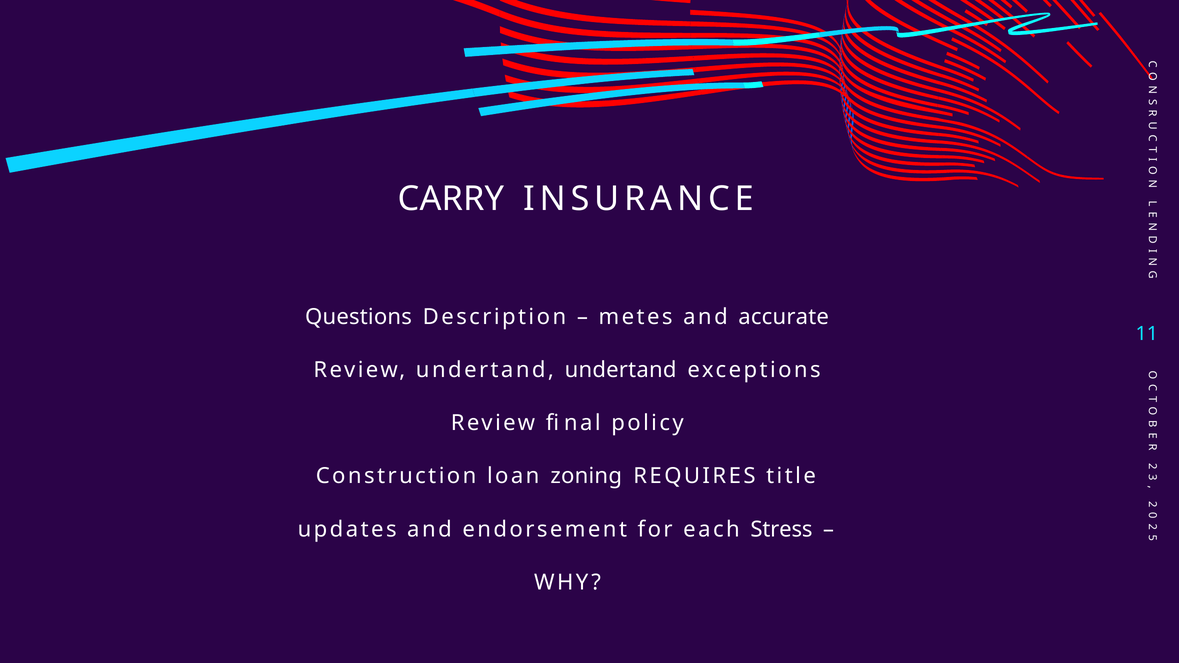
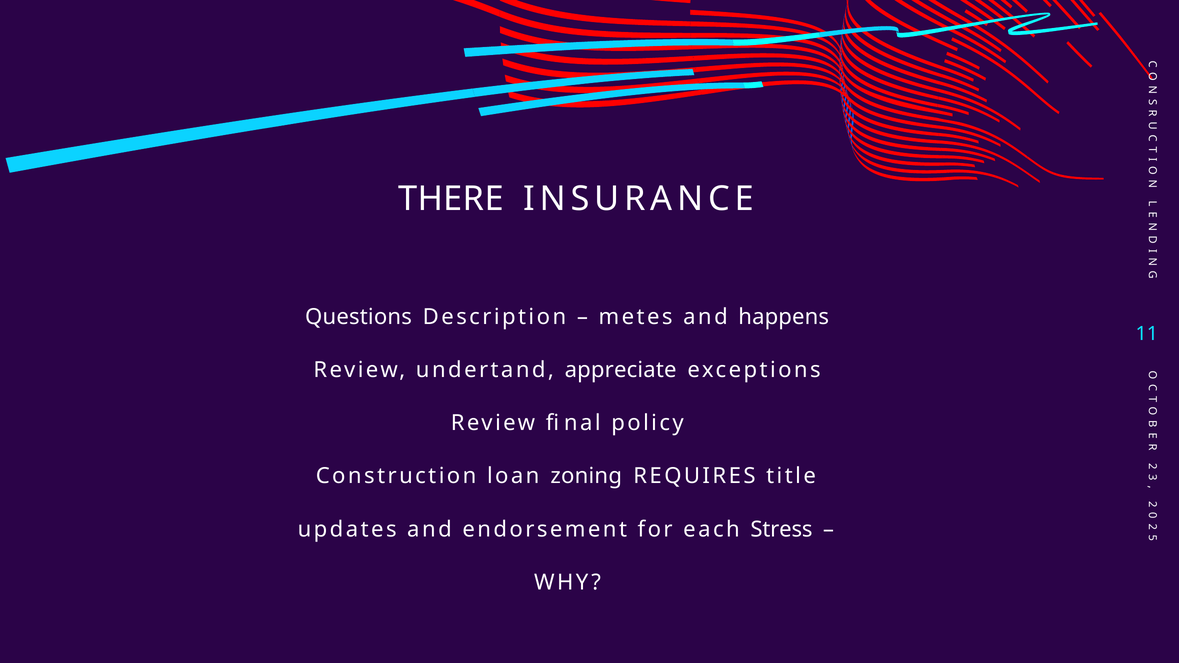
CARRY: CARRY -> THERE
accurate: accurate -> happens
undertand undertand: undertand -> appreciate
